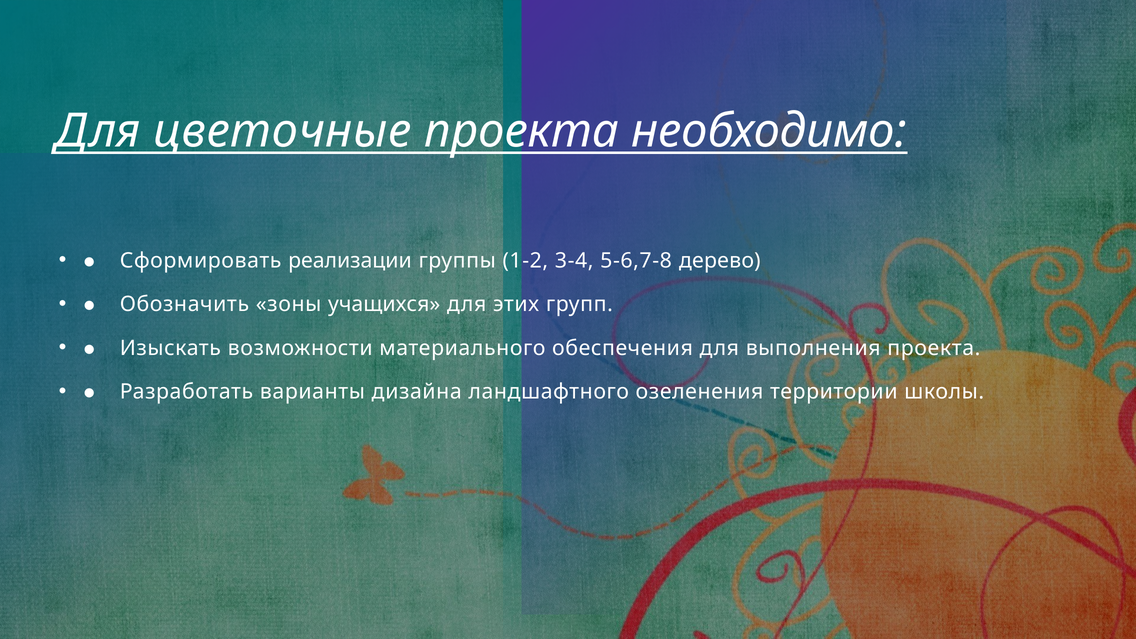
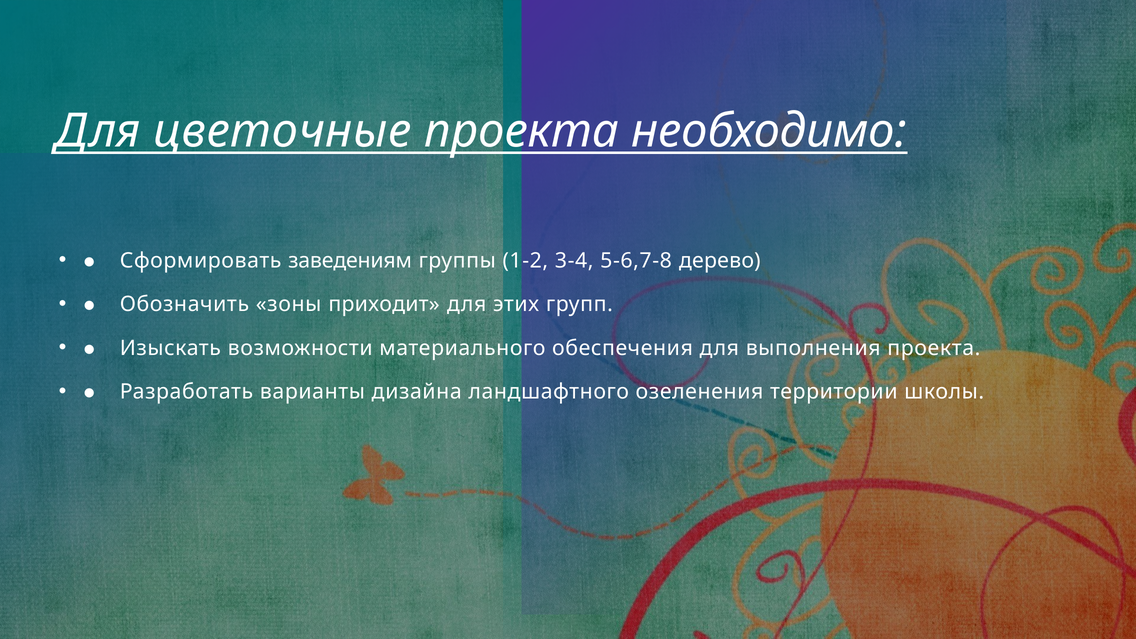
реализации: реализации -> заведениям
учащихся: учащихся -> приходит
